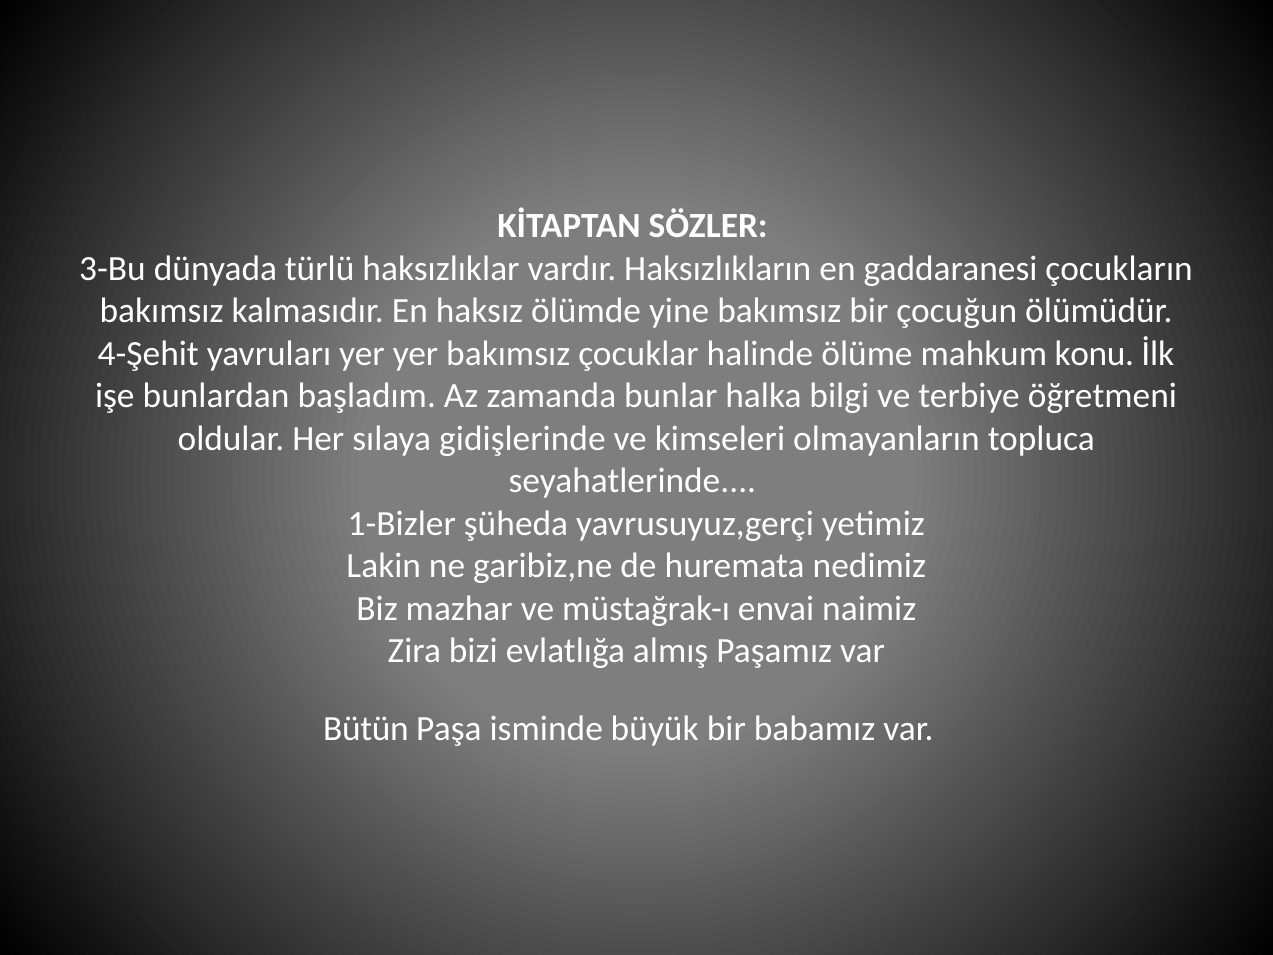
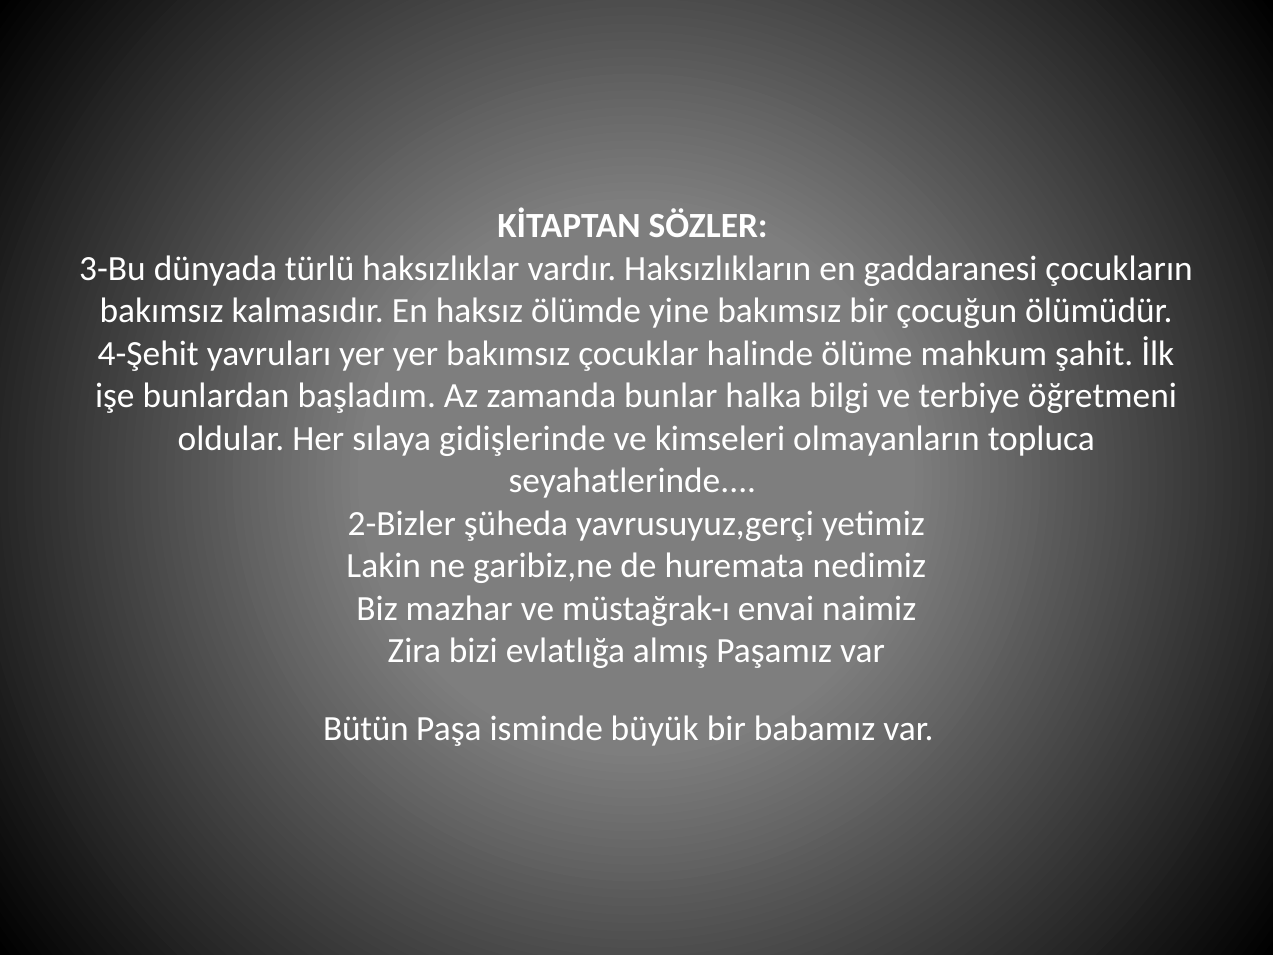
konu: konu -> şahit
1-Bizler: 1-Bizler -> 2-Bizler
